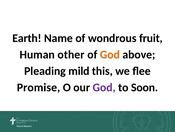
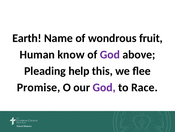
other: other -> know
God at (110, 54) colour: orange -> purple
mild: mild -> help
Soon: Soon -> Race
